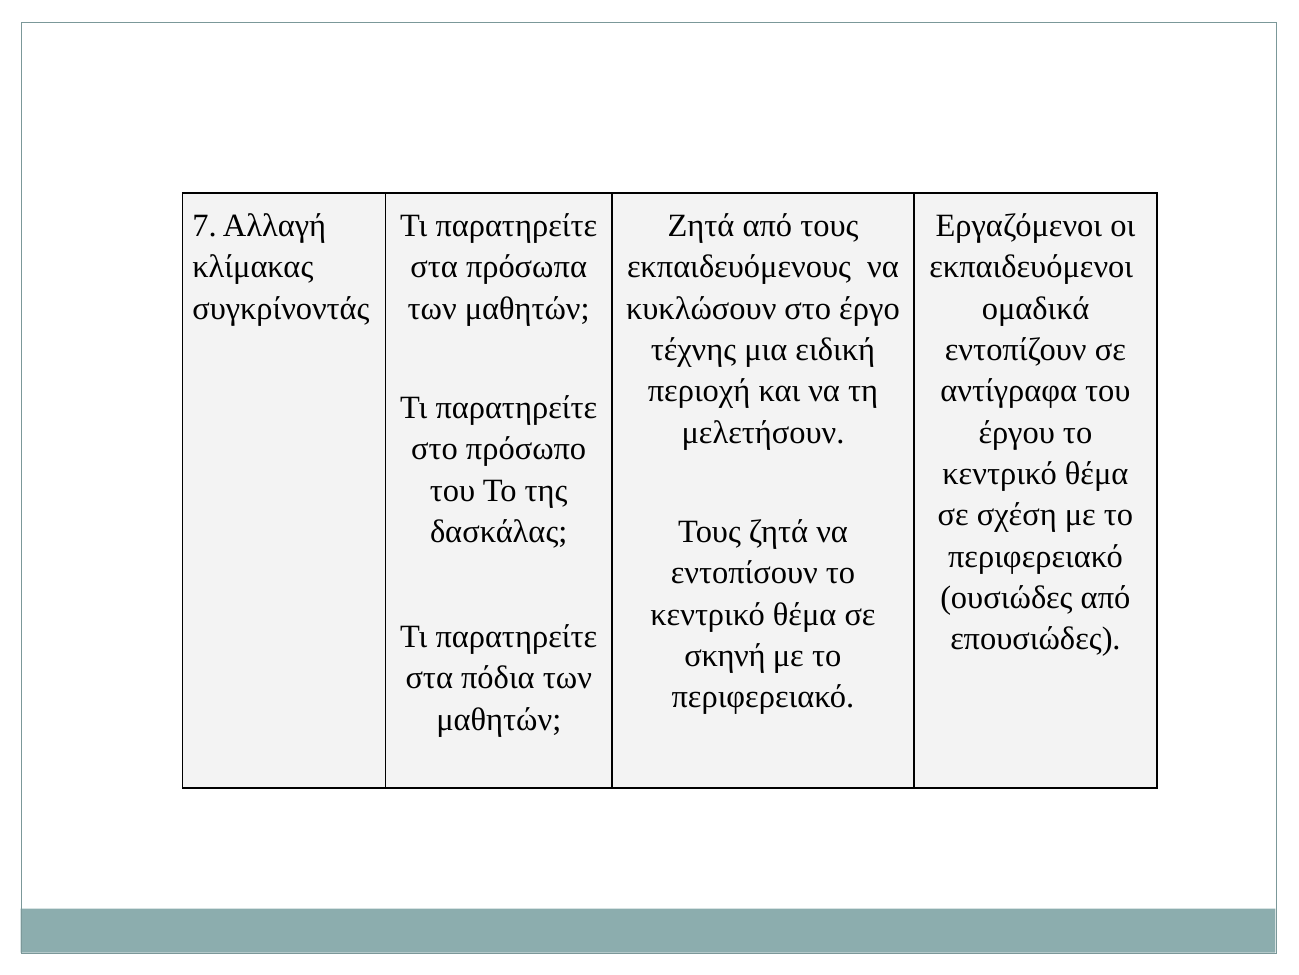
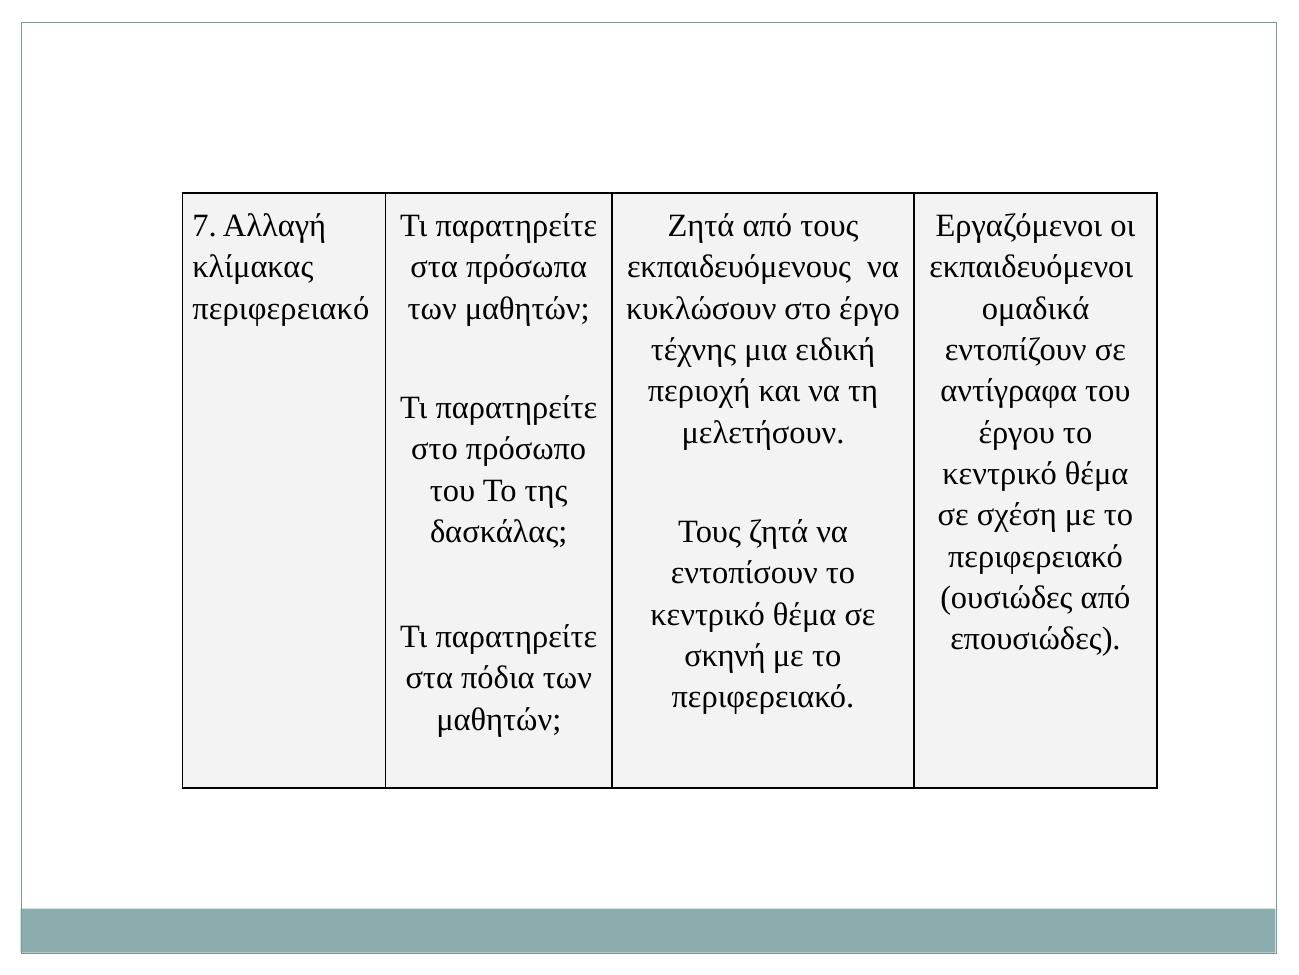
συγκρίνοντάς at (281, 308): συγκρίνοντάς -> περιφερειακό
